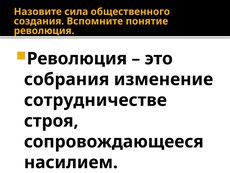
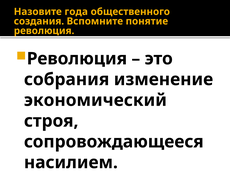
сила: сила -> года
сотрудничестве: сотрудничестве -> экономический
